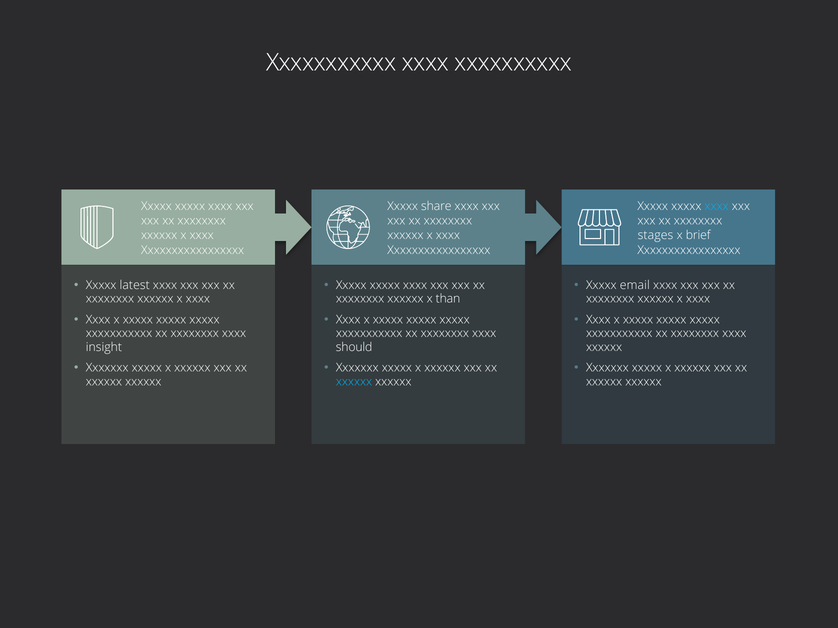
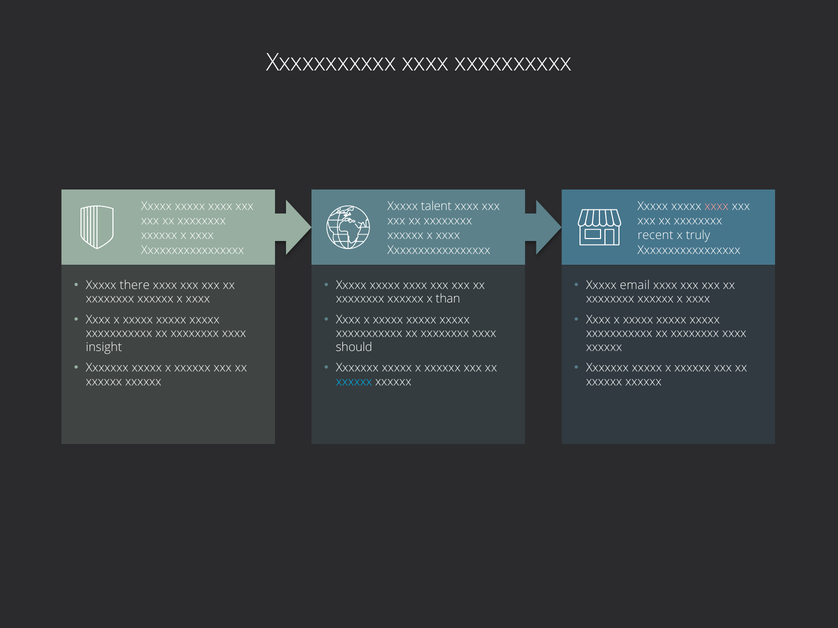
share: share -> talent
xxxx at (717, 206) colour: light blue -> pink
stages: stages -> recent
brief: brief -> truly
latest: latest -> there
